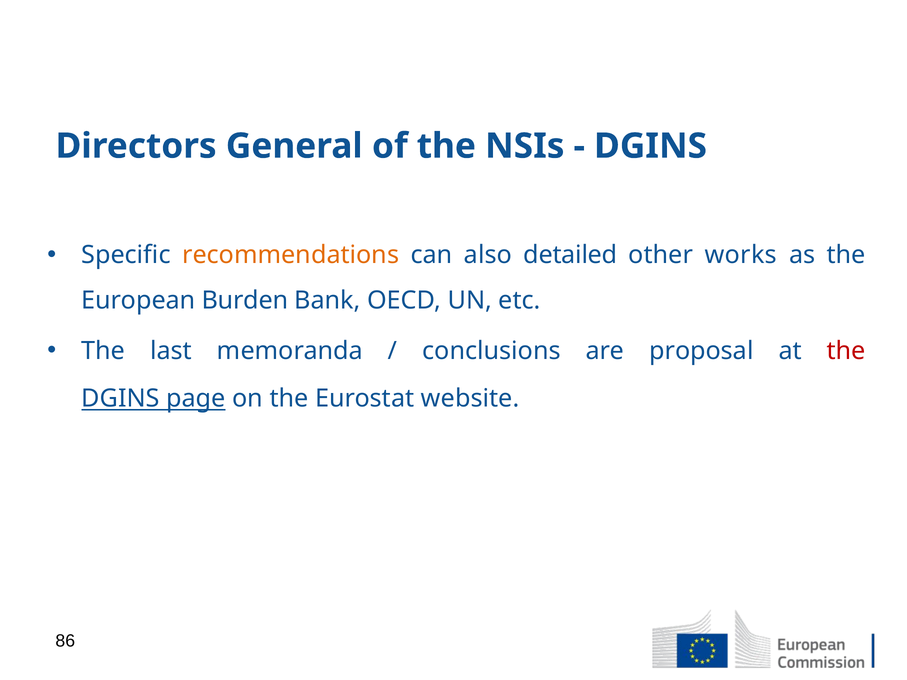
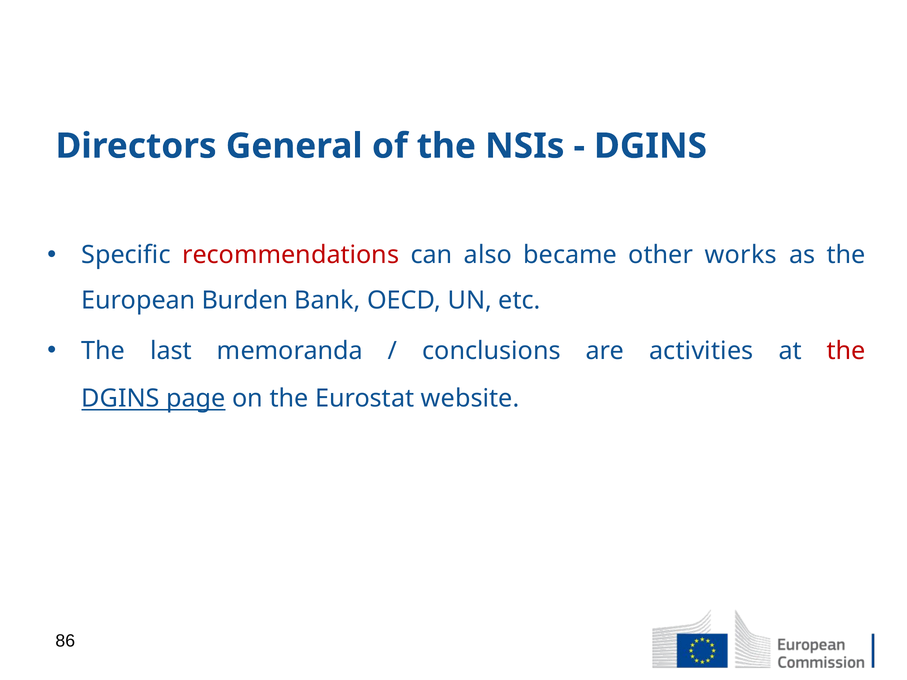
recommendations colour: orange -> red
detailed: detailed -> became
proposal: proposal -> activities
